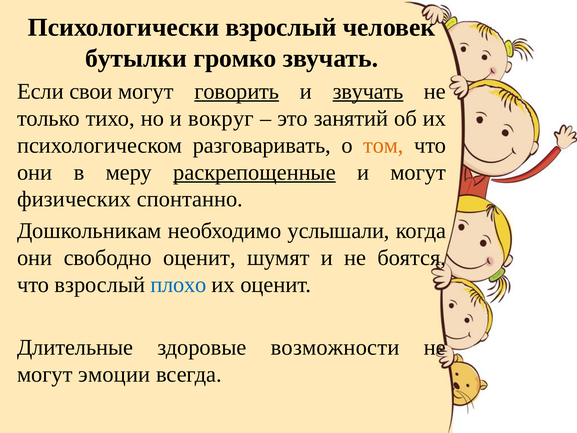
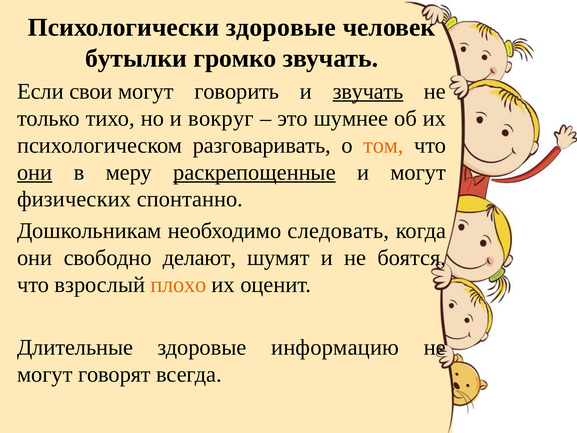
Психологически взрослый: взрослый -> здоровые
говорить underline: present -> none
занятий: занятий -> шумнее
они at (35, 172) underline: none -> present
услышали: услышали -> следовать
свободно оценит: оценит -> делают
плохо colour: blue -> orange
возможности: возможности -> информацию
эмоции: эмоции -> говорят
